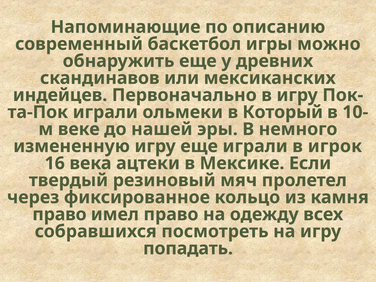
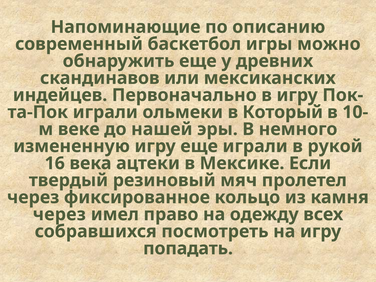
игрок: игрок -> рукой
право at (59, 214): право -> через
